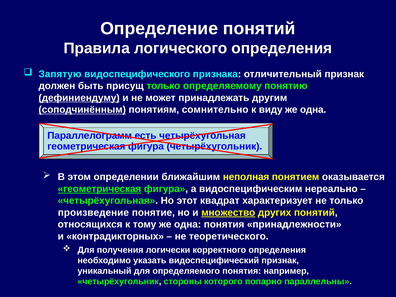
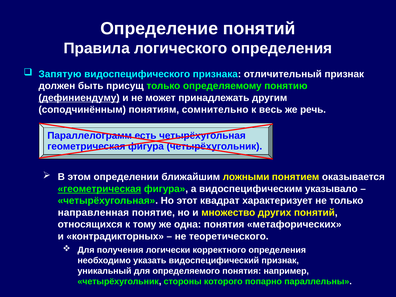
соподчинённым underline: present -> none
виду: виду -> весь
одна at (313, 110): одна -> речь
неполная: неполная -> ложными
нереально: нереально -> указывало
произведение: произведение -> направленная
множество underline: present -> none
принадлежности: принадлежности -> метафорических
